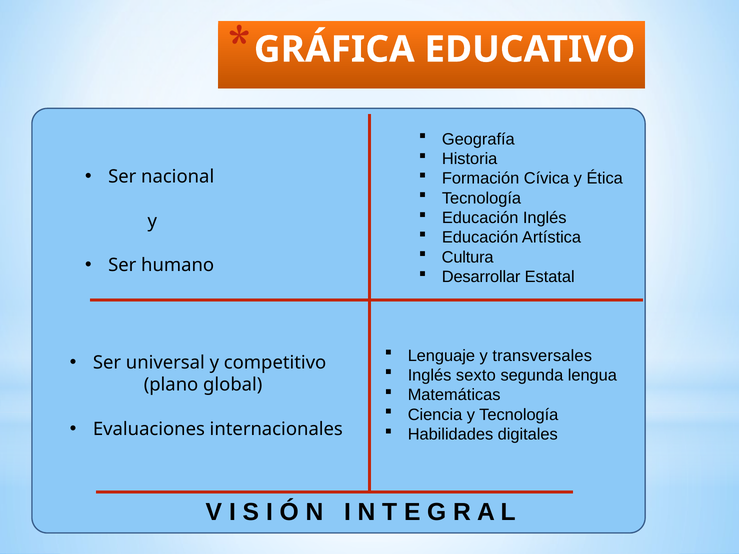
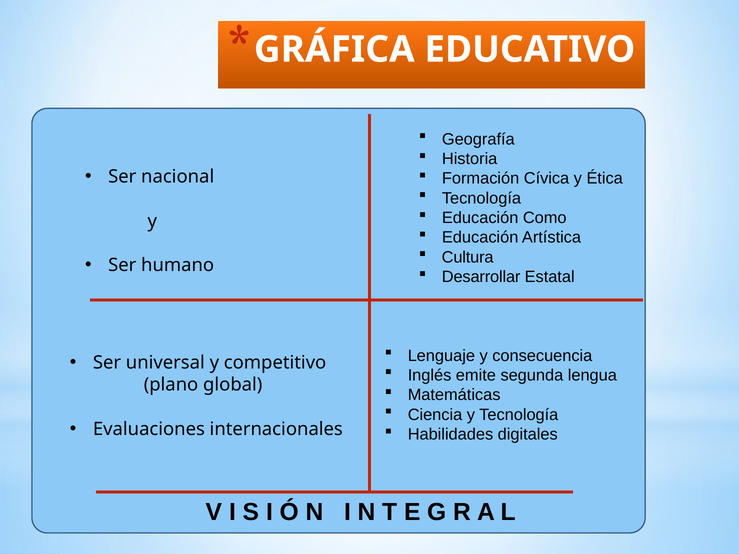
Educación Inglés: Inglés -> Como
transversales: transversales -> consecuencia
sexto: sexto -> emite
